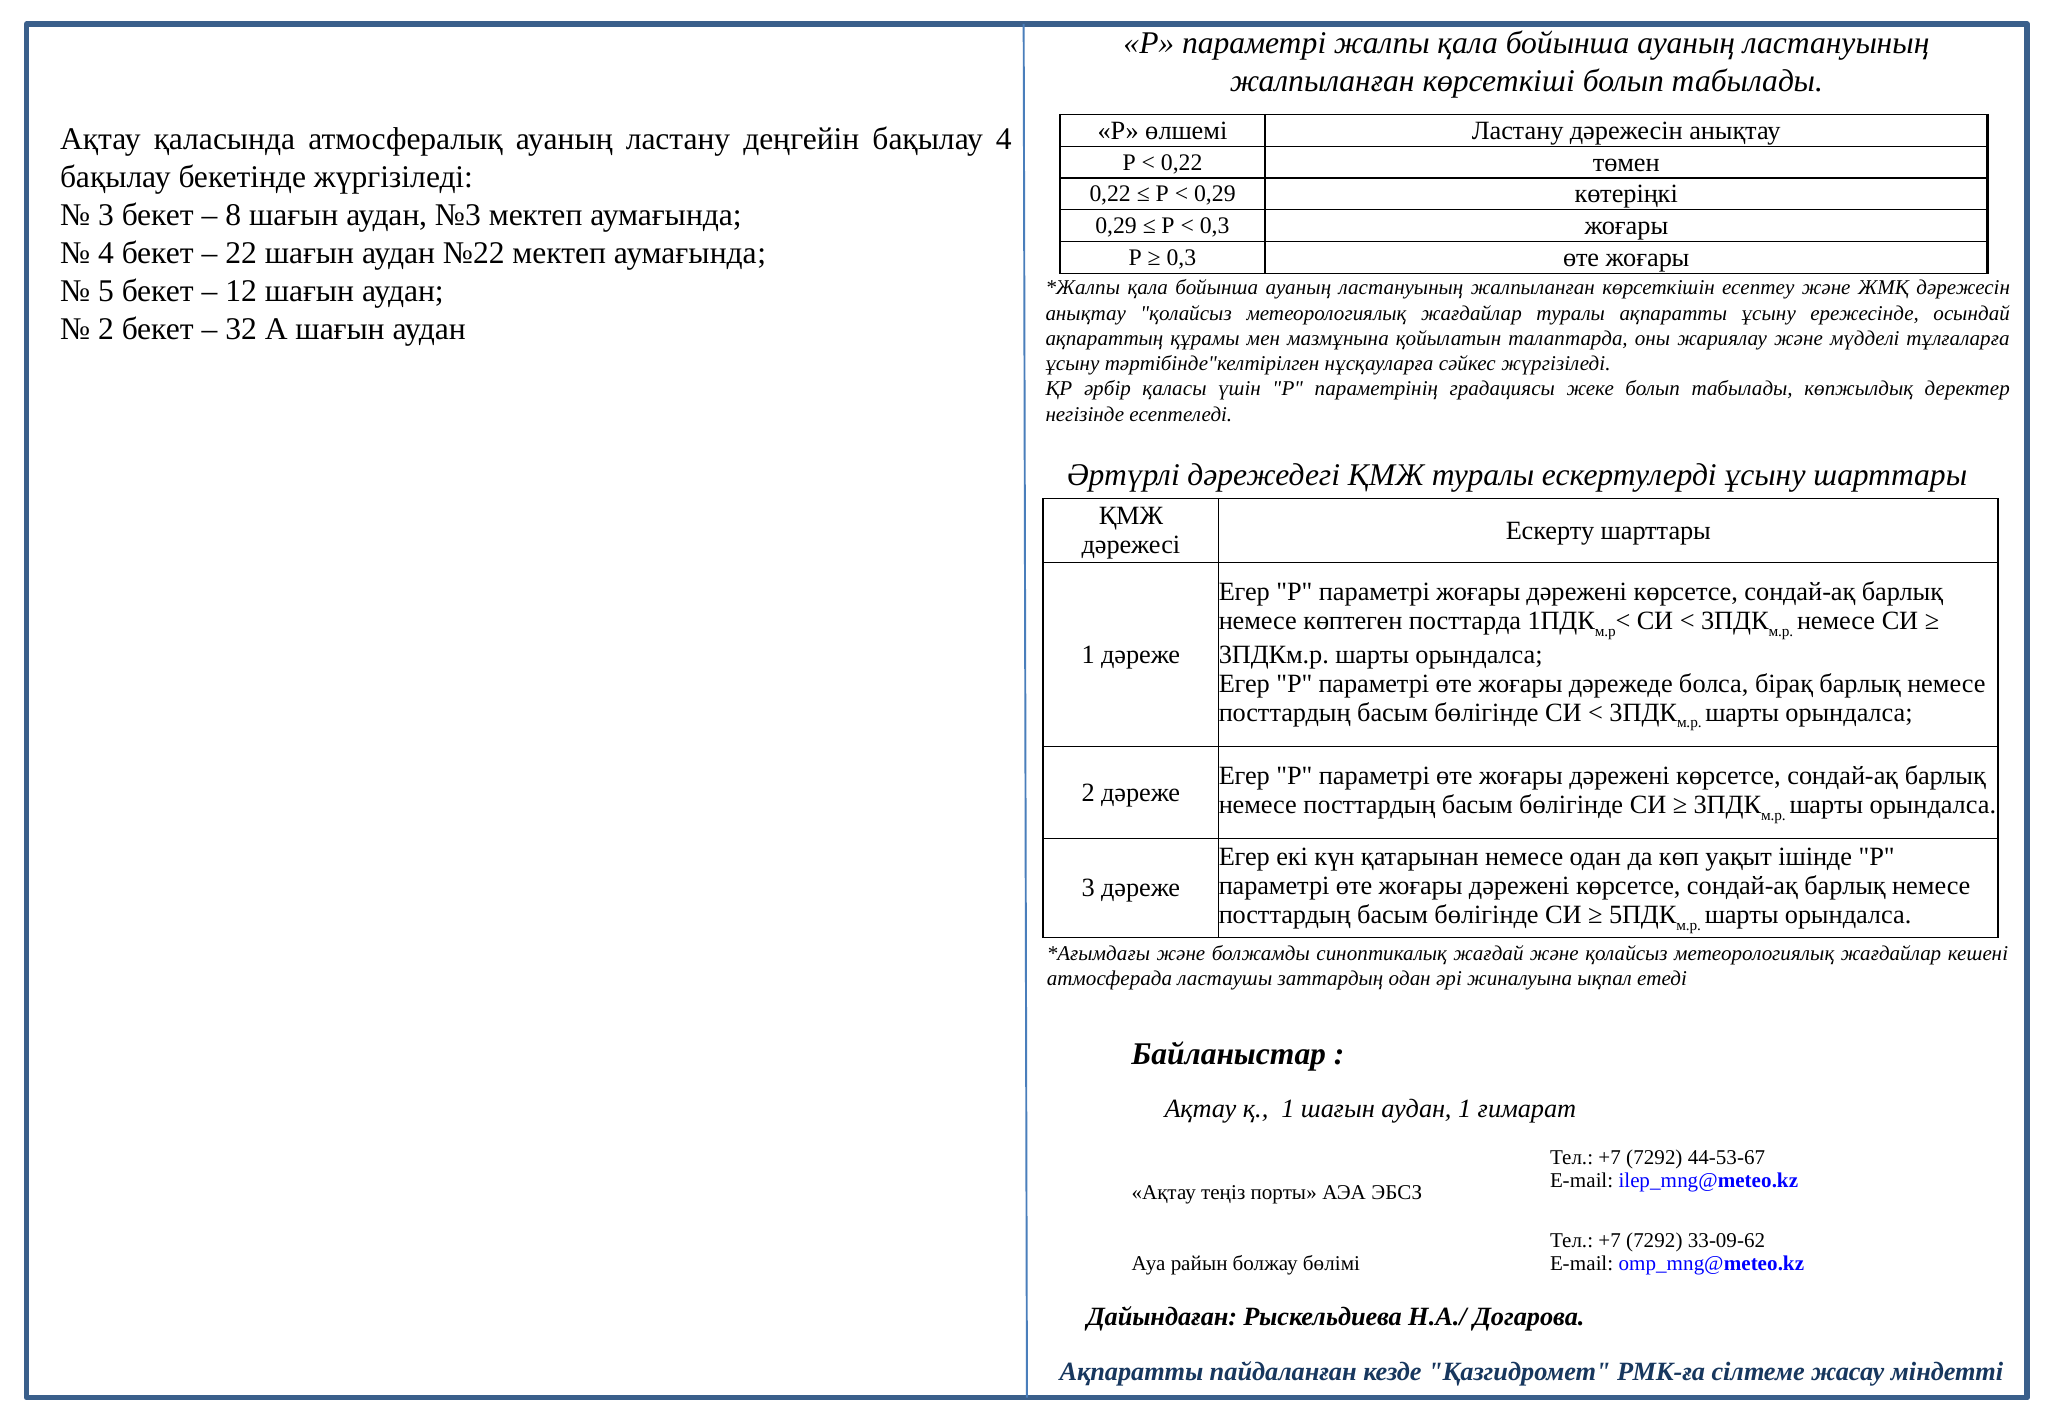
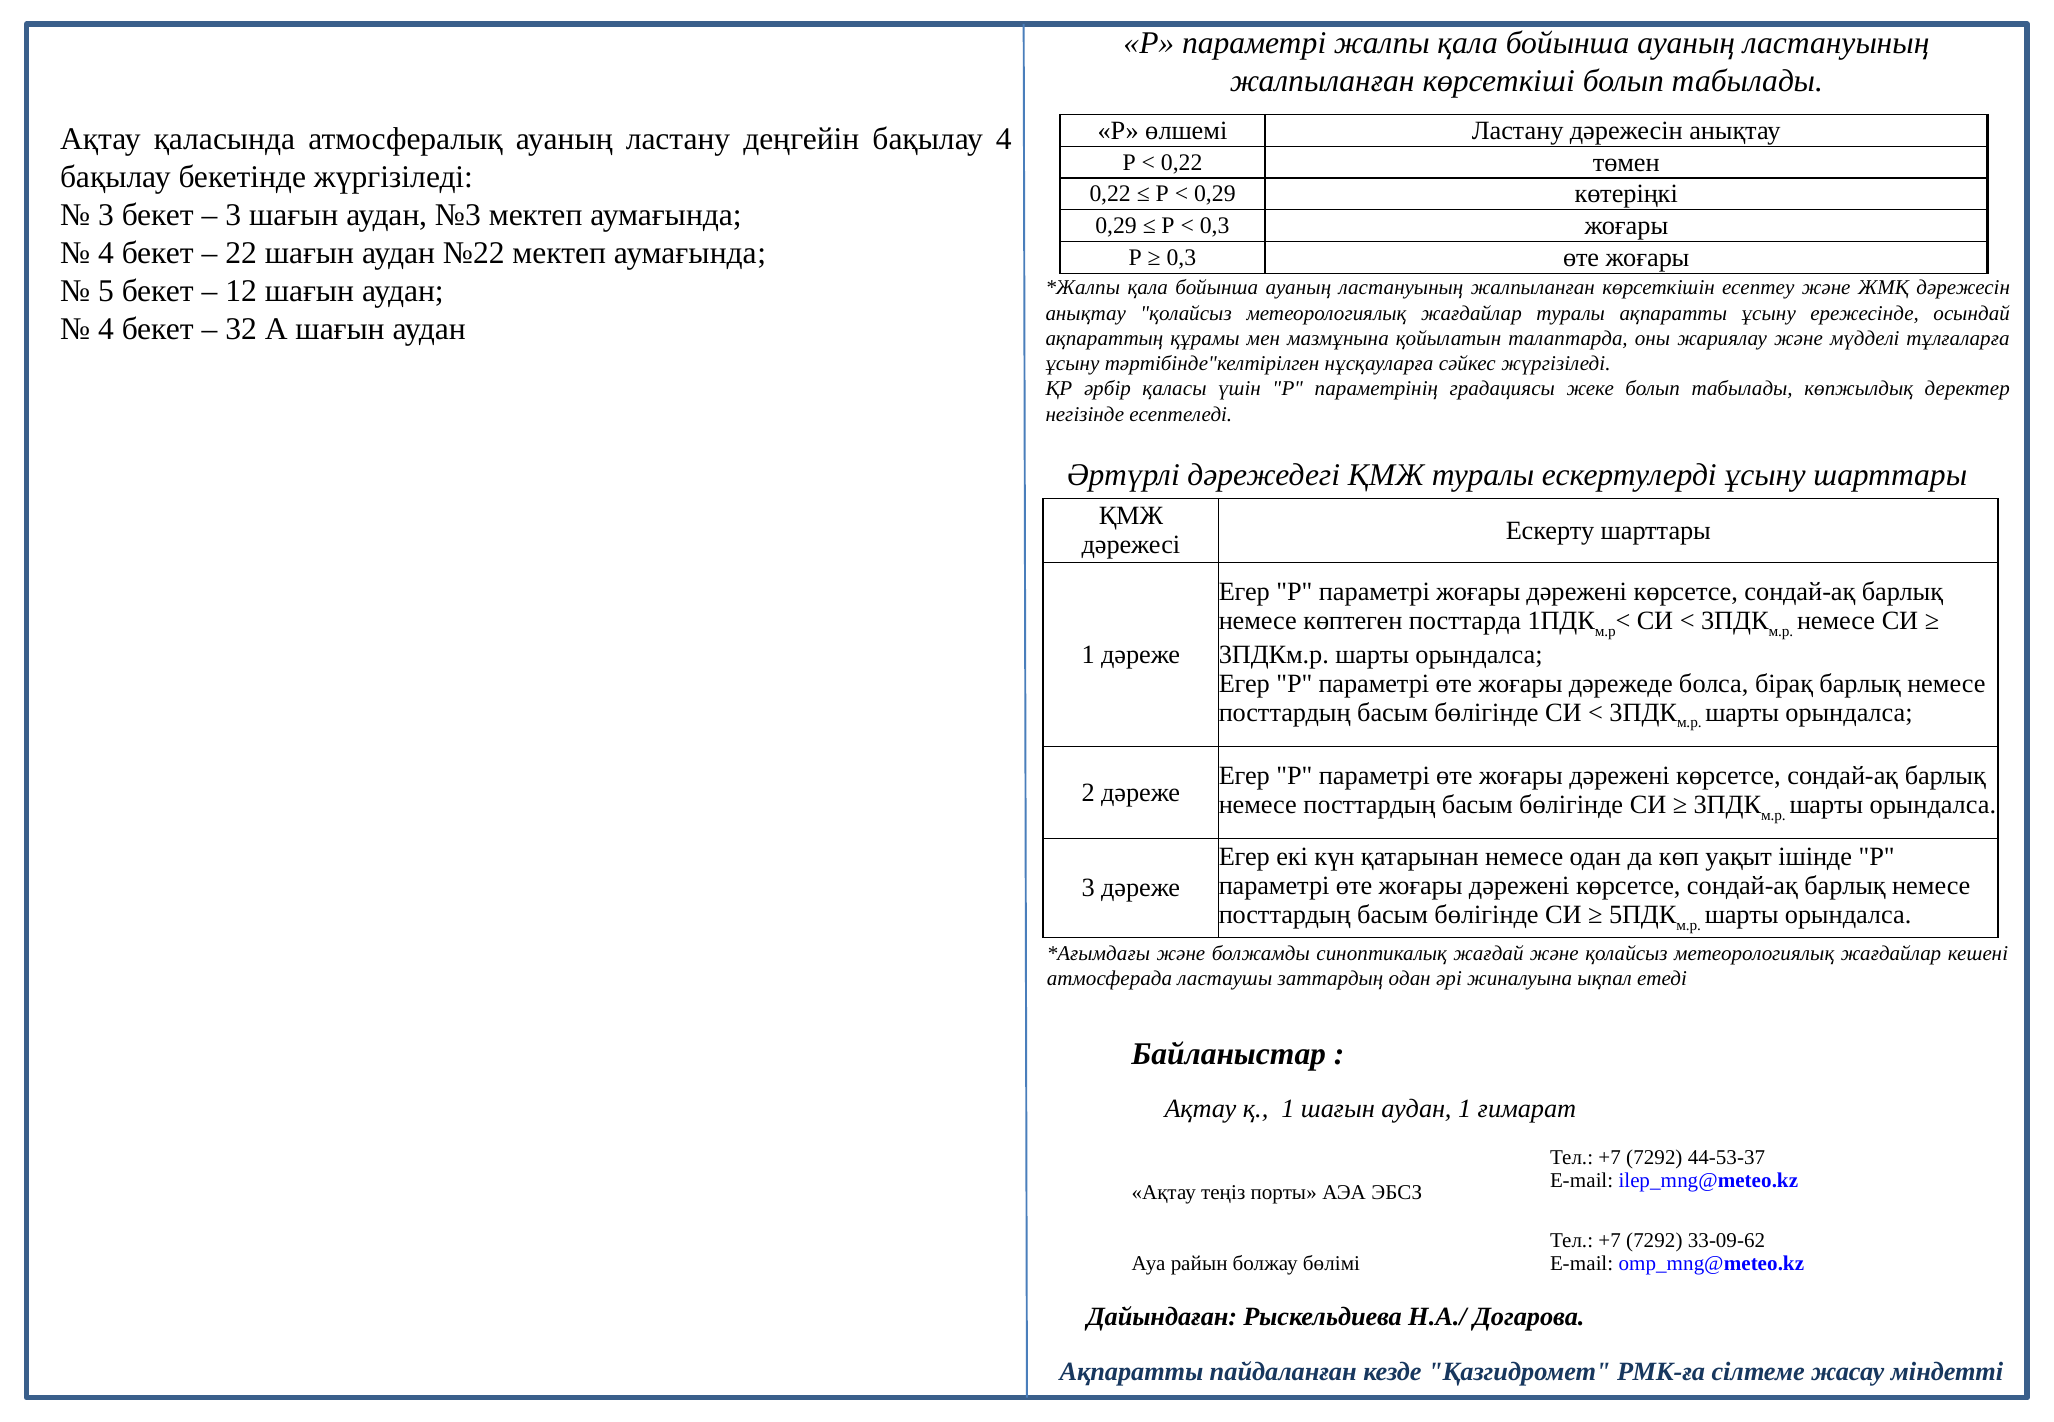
8 at (233, 215): 8 -> 3
2 at (106, 329): 2 -> 4
44-53-67: 44-53-67 -> 44-53-37
